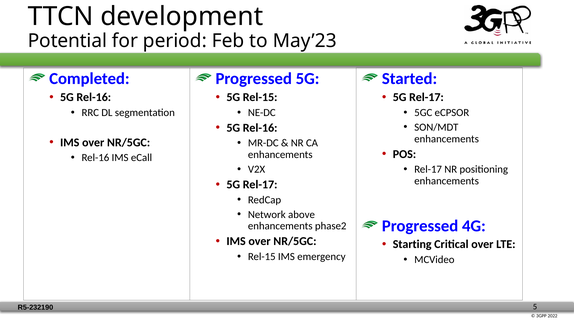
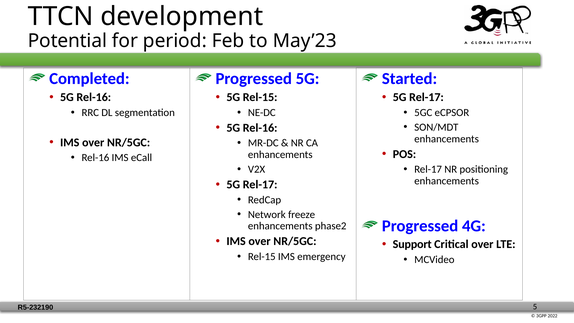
above: above -> freeze
Starting: Starting -> Support
